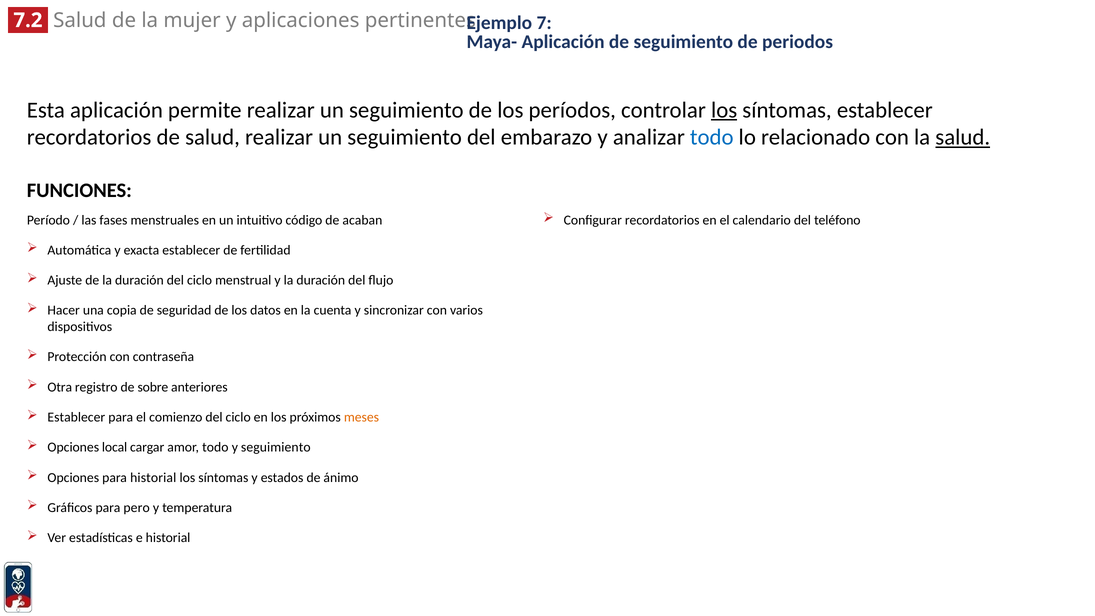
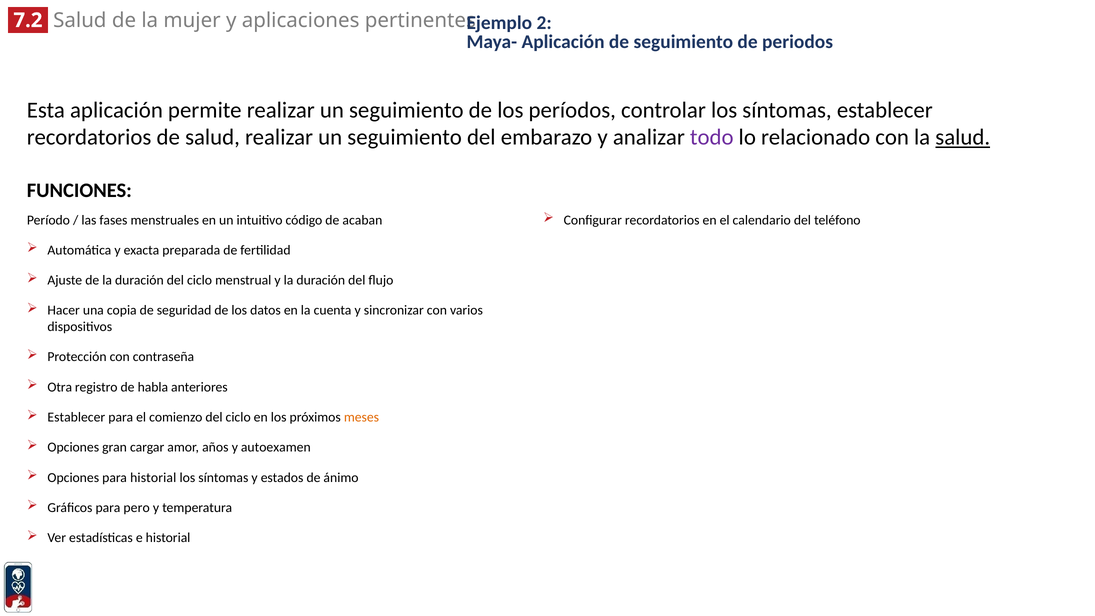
7: 7 -> 2
los at (724, 110) underline: present -> none
todo at (712, 137) colour: blue -> purple
exacta establecer: establecer -> preparada
sobre: sobre -> habla
local: local -> gran
amor todo: todo -> años
y seguimiento: seguimiento -> autoexamen
